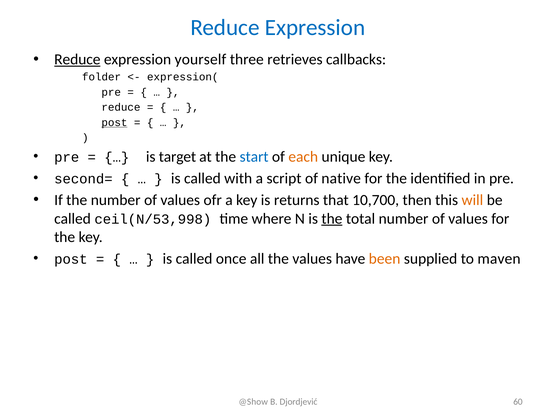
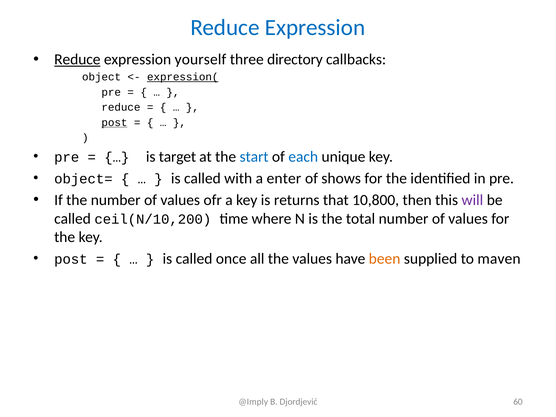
retrieves: retrieves -> directory
folder: folder -> object
expression( underline: none -> present
each colour: orange -> blue
second=: second= -> object=
script: script -> enter
native: native -> shows
10,700: 10,700 -> 10,800
will colour: orange -> purple
ceil(N/53,998: ceil(N/53,998 -> ceil(N/10,200
the at (332, 219) underline: present -> none
@Show: @Show -> @Imply
